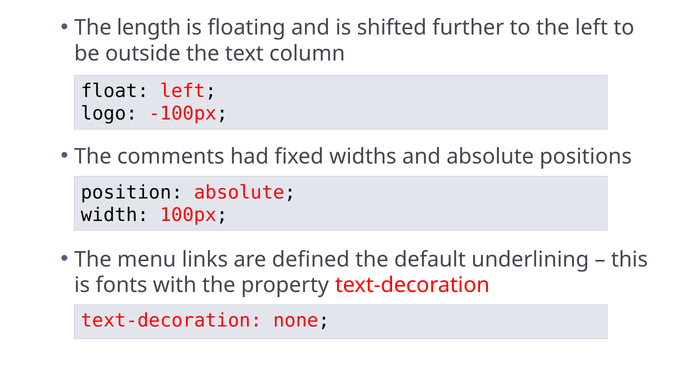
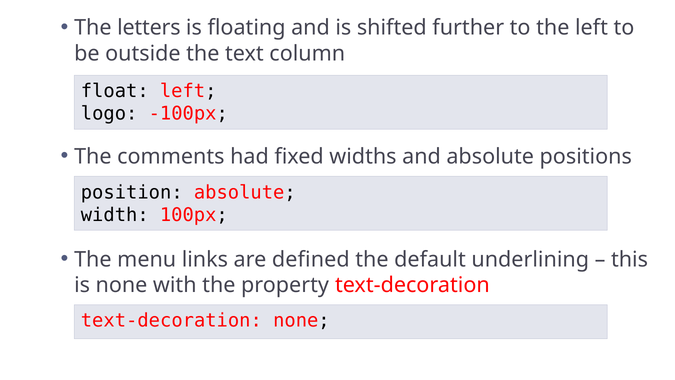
length: length -> letters
is fonts: fonts -> none
